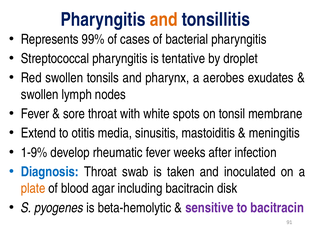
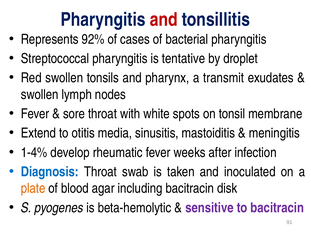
and at (164, 20) colour: orange -> red
99%: 99% -> 92%
aerobes: aerobes -> transmit
1-9%: 1-9% -> 1-4%
